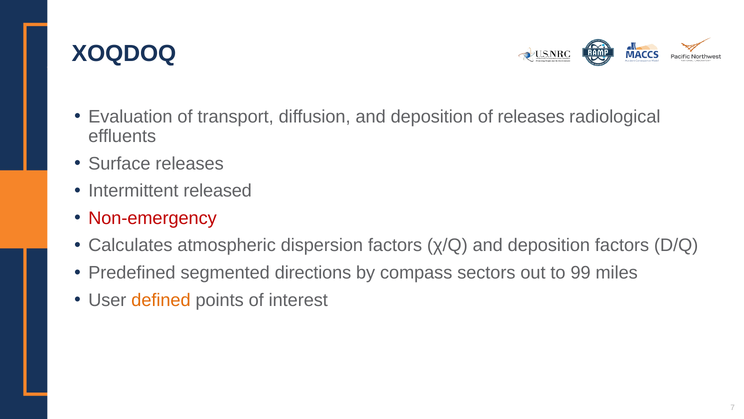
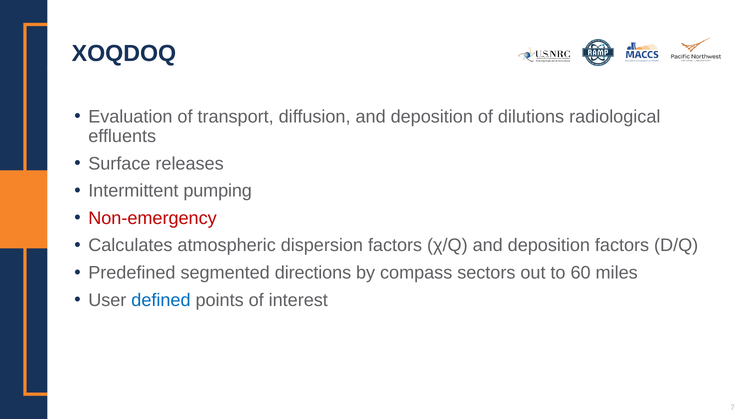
of releases: releases -> dilutions
released: released -> pumping
99: 99 -> 60
defined colour: orange -> blue
